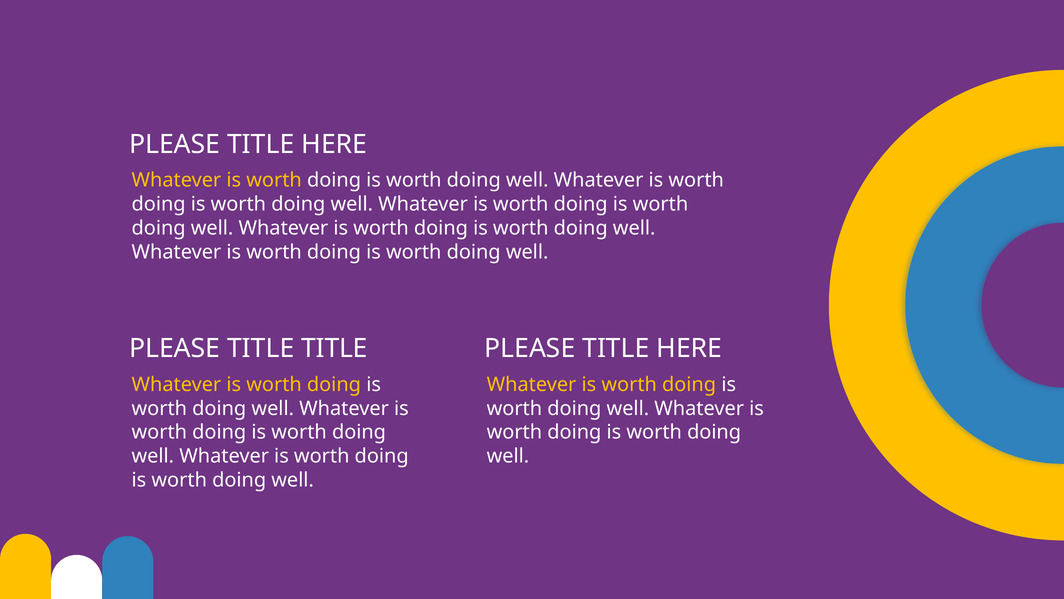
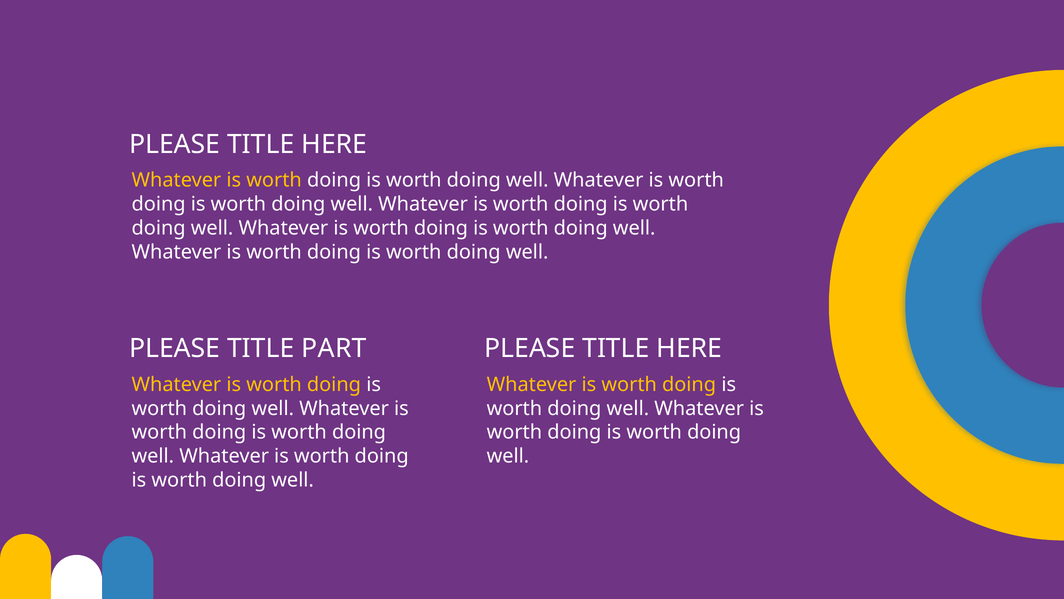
TITLE TITLE: TITLE -> PART
